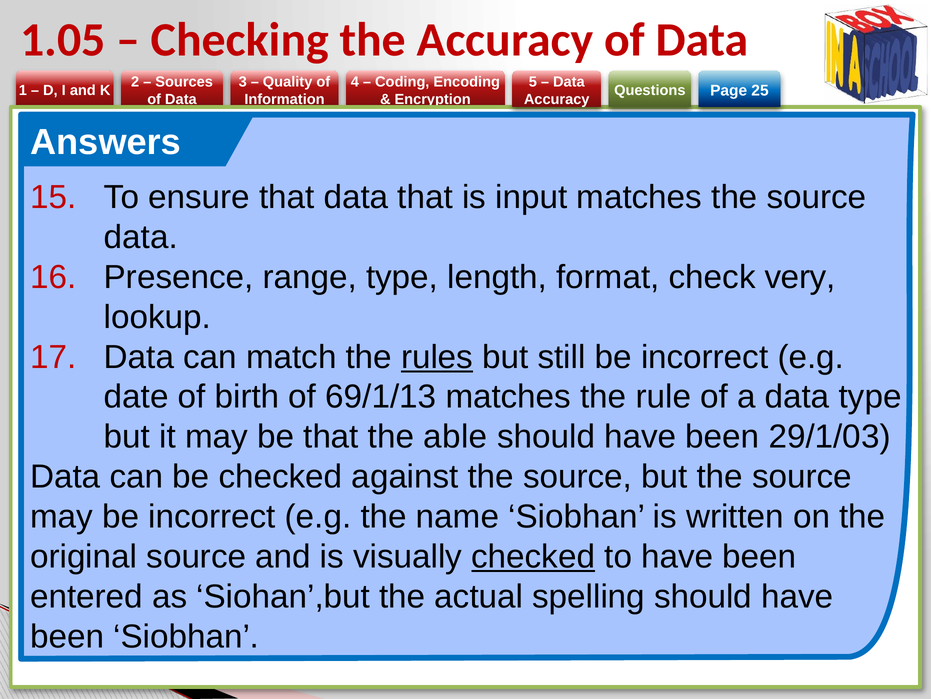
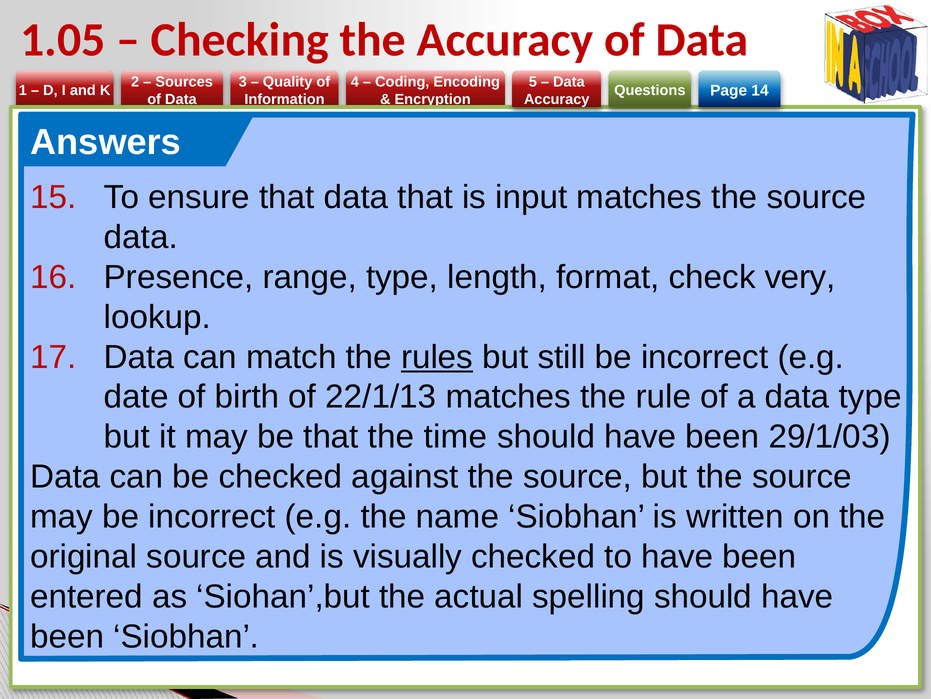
25: 25 -> 14
69/1/13: 69/1/13 -> 22/1/13
able: able -> time
checked at (533, 556) underline: present -> none
